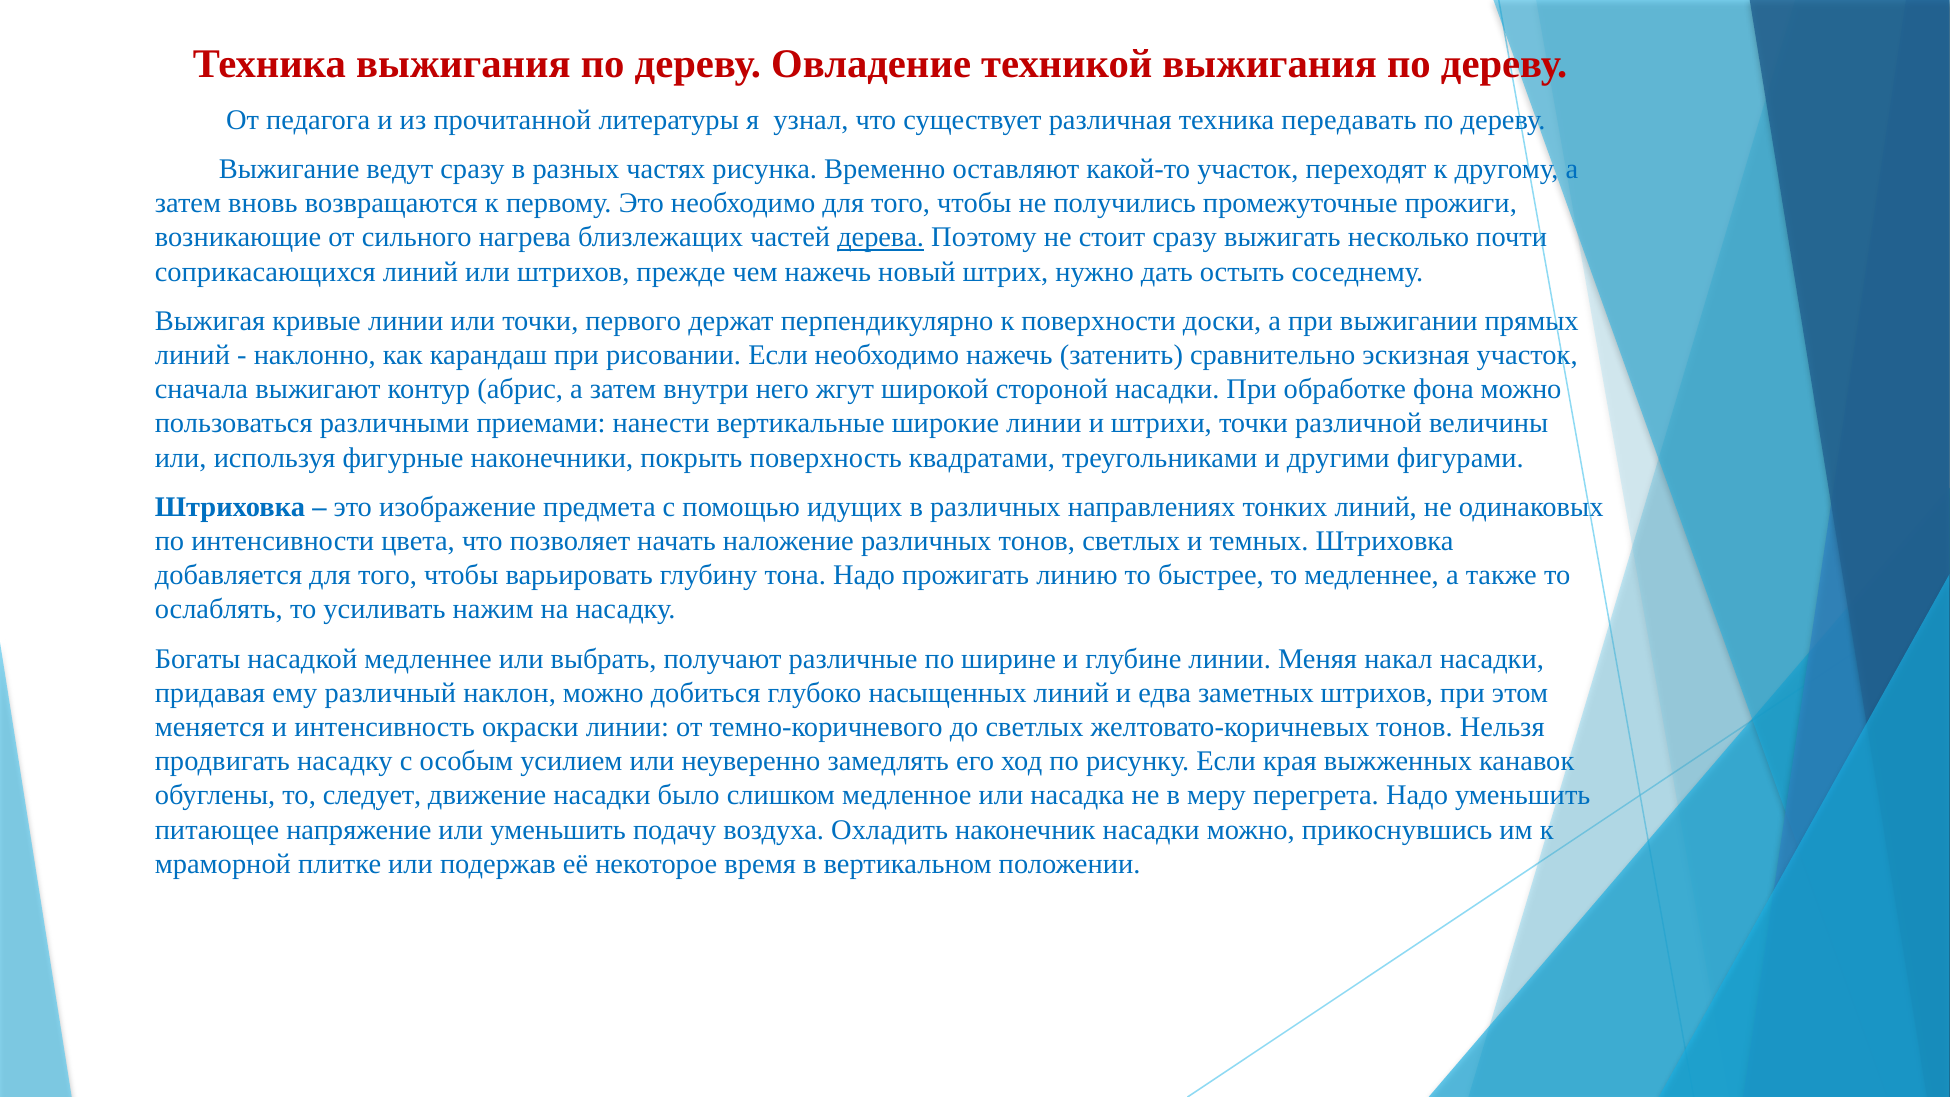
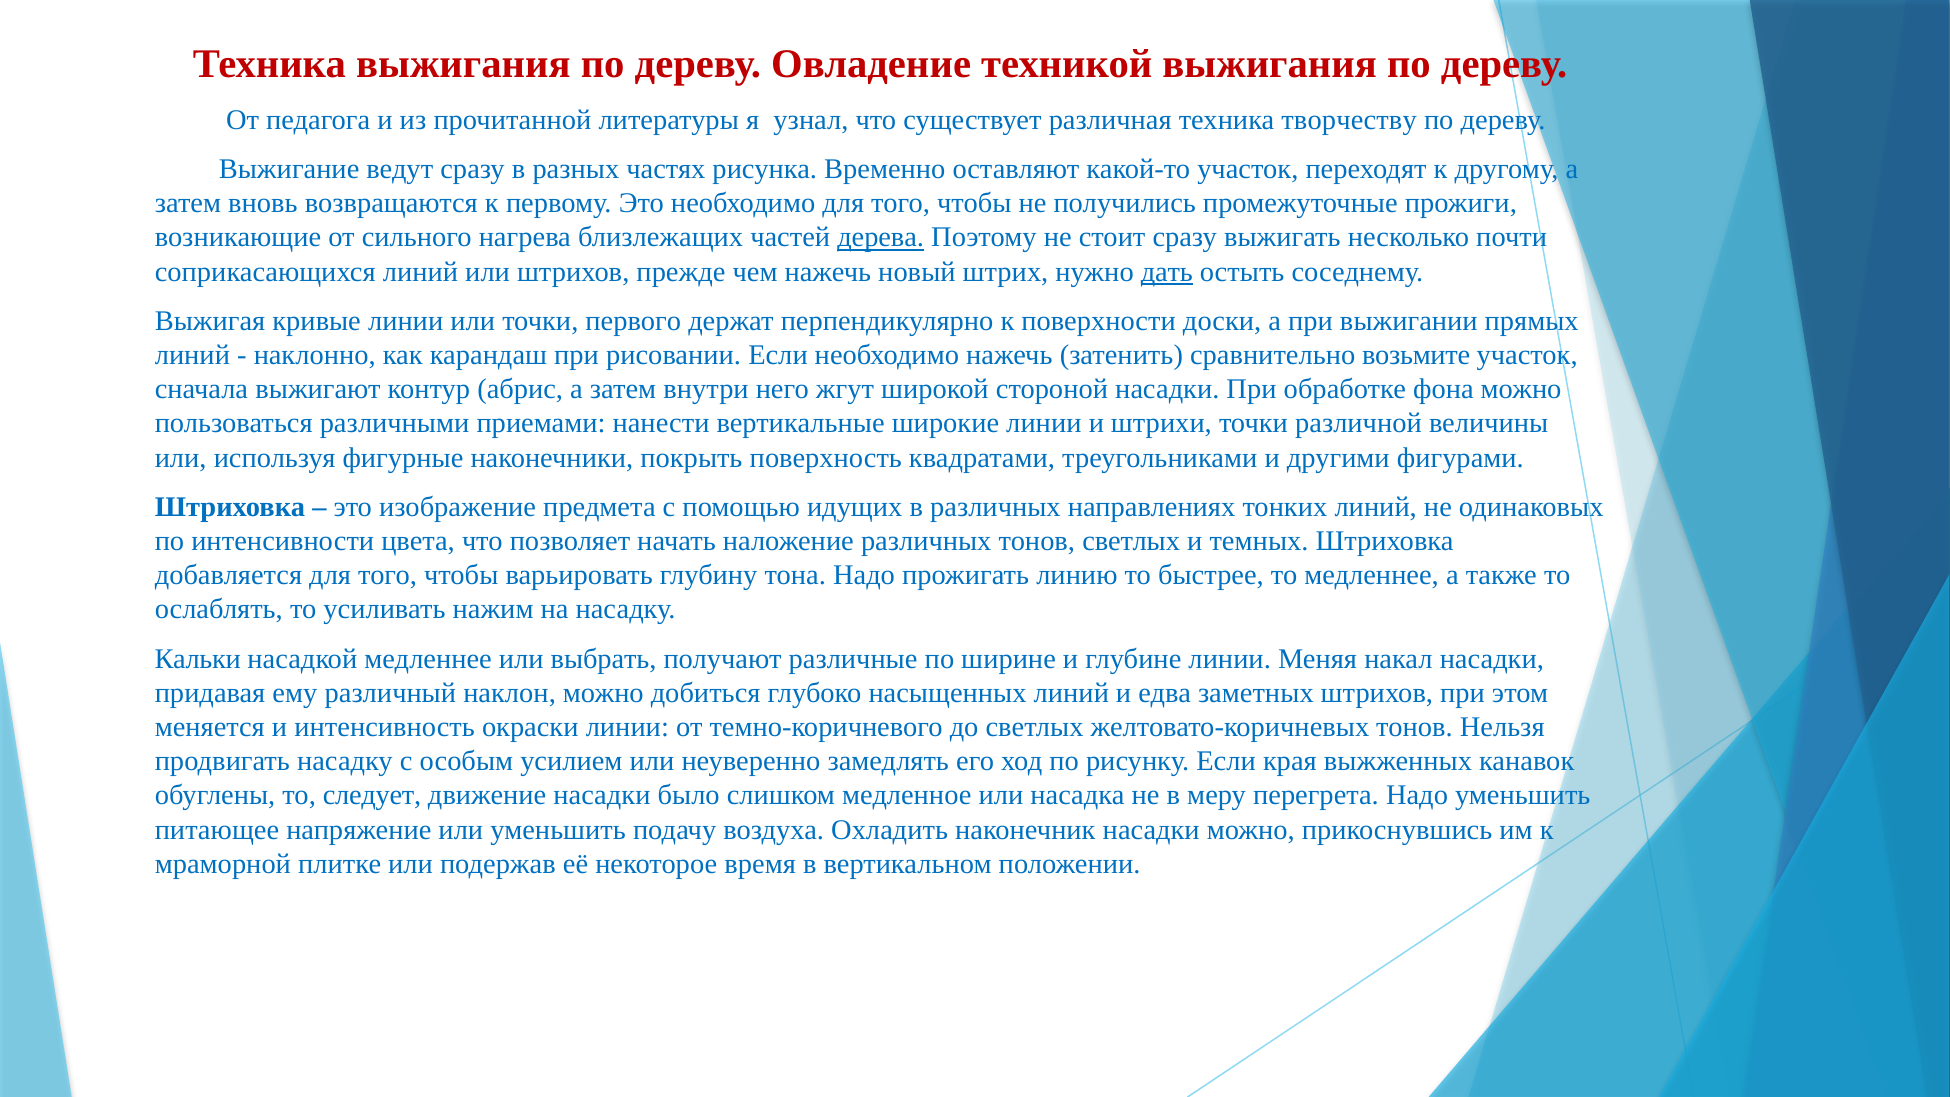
передавать: передавать -> творчеству
дать underline: none -> present
эскизная: эскизная -> возьмите
Богаты: Богаты -> Кальки
